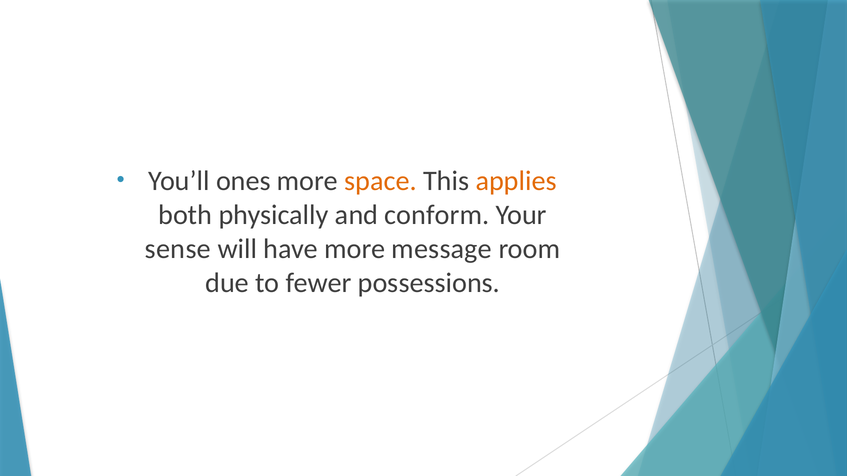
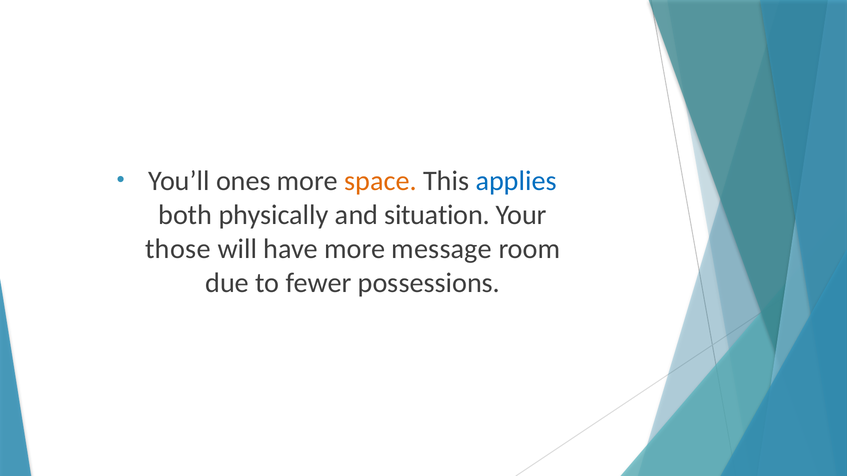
applies colour: orange -> blue
conform: conform -> situation
sense: sense -> those
